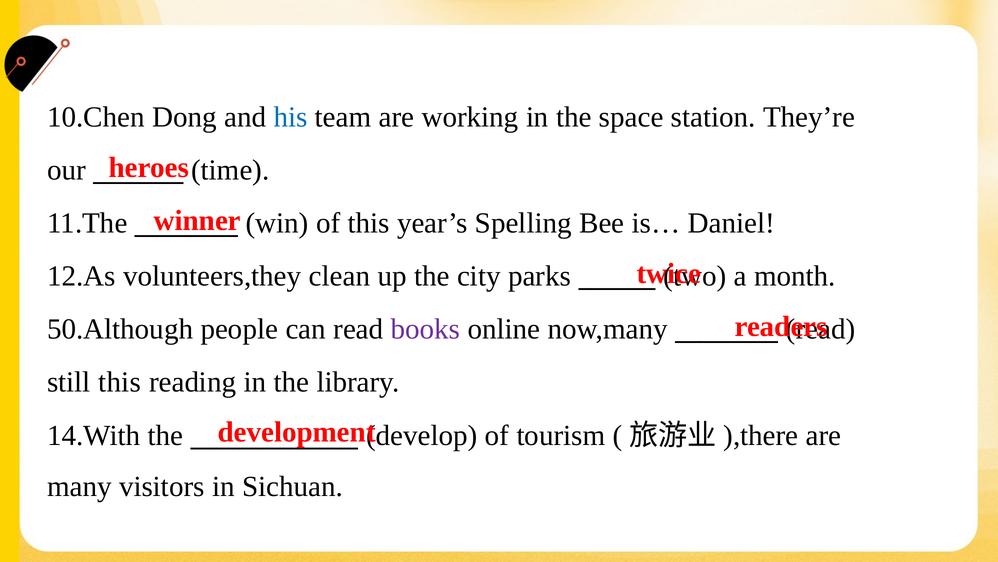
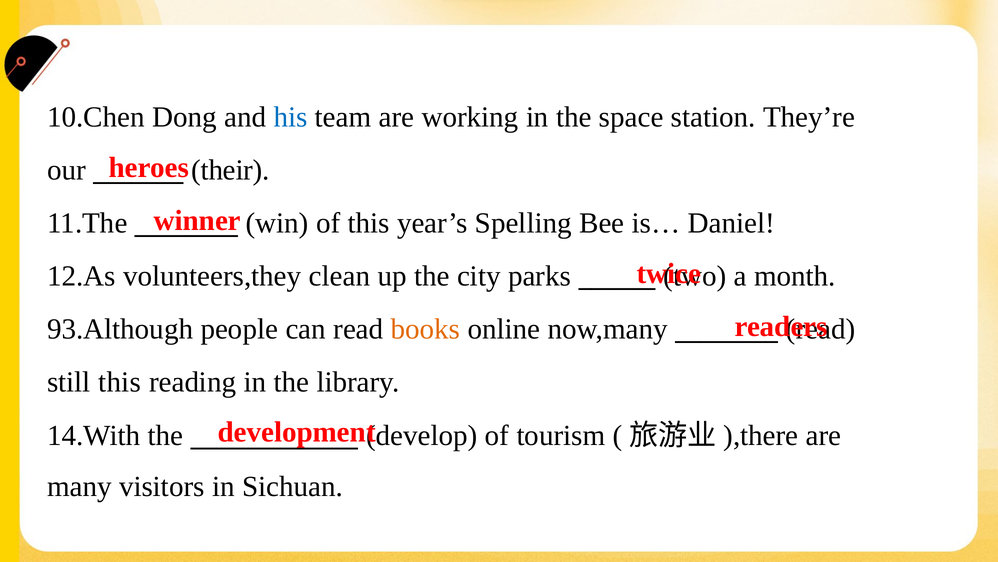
time: time -> their
50.Although: 50.Although -> 93.Although
books colour: purple -> orange
